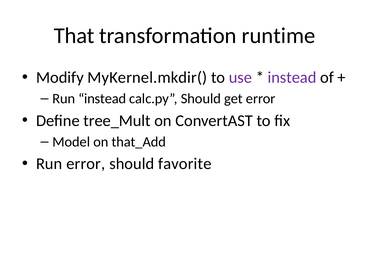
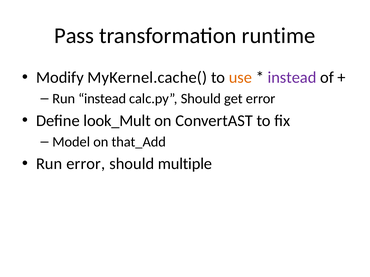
That: That -> Pass
MyKernel.mkdir(: MyKernel.mkdir( -> MyKernel.cache(
use colour: purple -> orange
tree_Mult: tree_Mult -> look_Mult
favorite: favorite -> multiple
